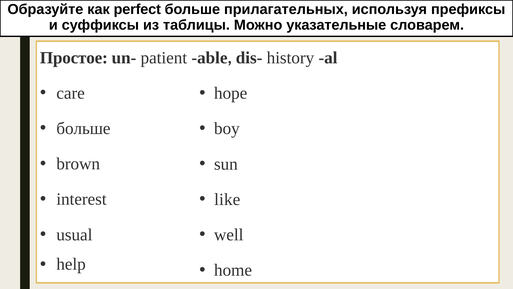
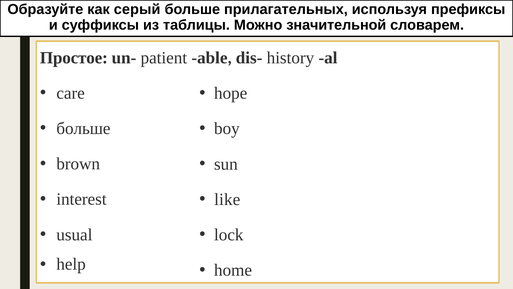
perfect: perfect -> cерый
указательные: указательные -> значительной
well: well -> lock
